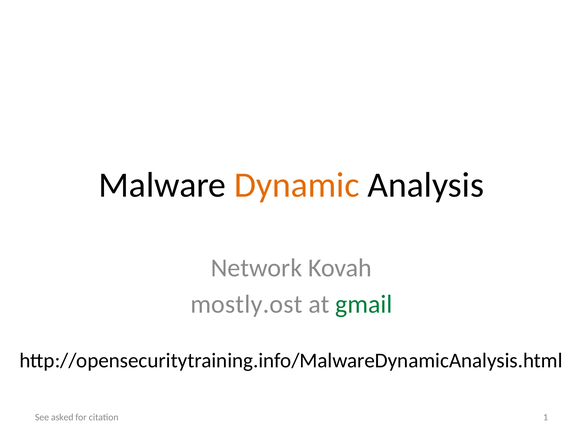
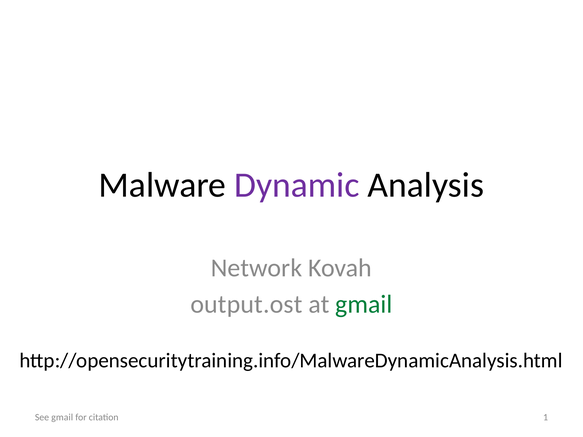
Dynamic colour: orange -> purple
mostly.ost: mostly.ost -> output.ost
See asked: asked -> gmail
